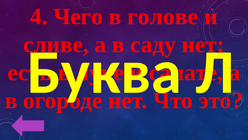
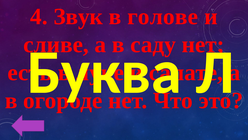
Чего: Чего -> Звук
